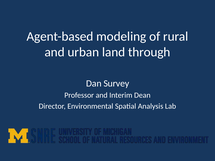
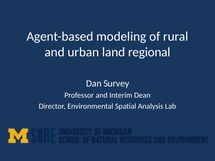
through: through -> regional
